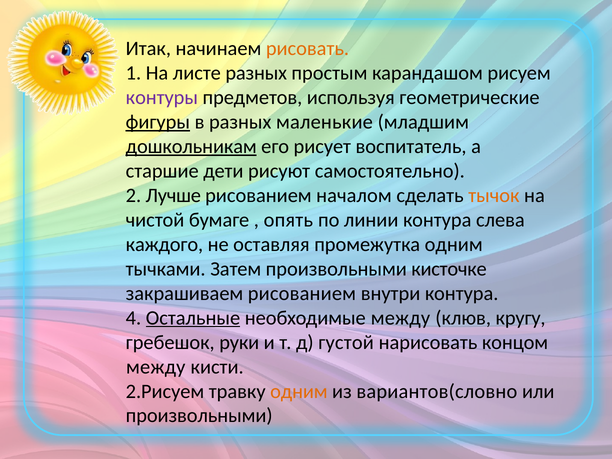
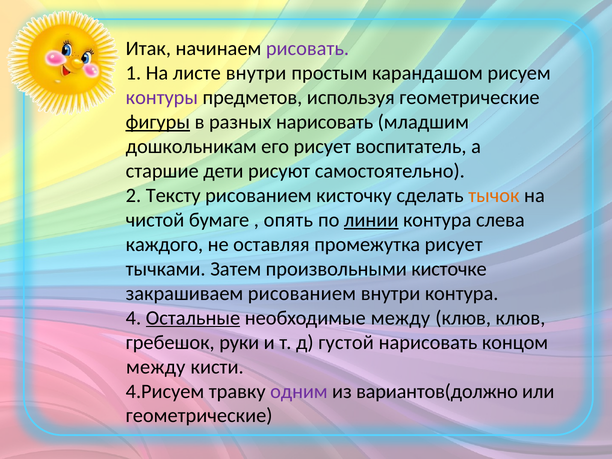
рисовать colour: orange -> purple
листе разных: разных -> внутри
разных маленькие: маленькие -> нарисовать
дошкольникам underline: present -> none
Лучше: Лучше -> Тексту
началом: началом -> кисточку
линии underline: none -> present
промежутка одним: одним -> рисует
клюв кругу: кругу -> клюв
2.Рисуем: 2.Рисуем -> 4.Рисуем
одним at (299, 391) colour: orange -> purple
вариантов(словно: вариантов(словно -> вариантов(должно
произвольными at (199, 416): произвольными -> геометрические
